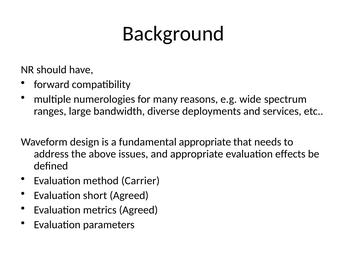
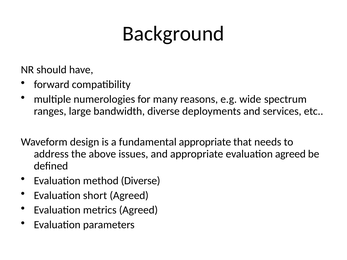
evaluation effects: effects -> agreed
method Carrier: Carrier -> Diverse
